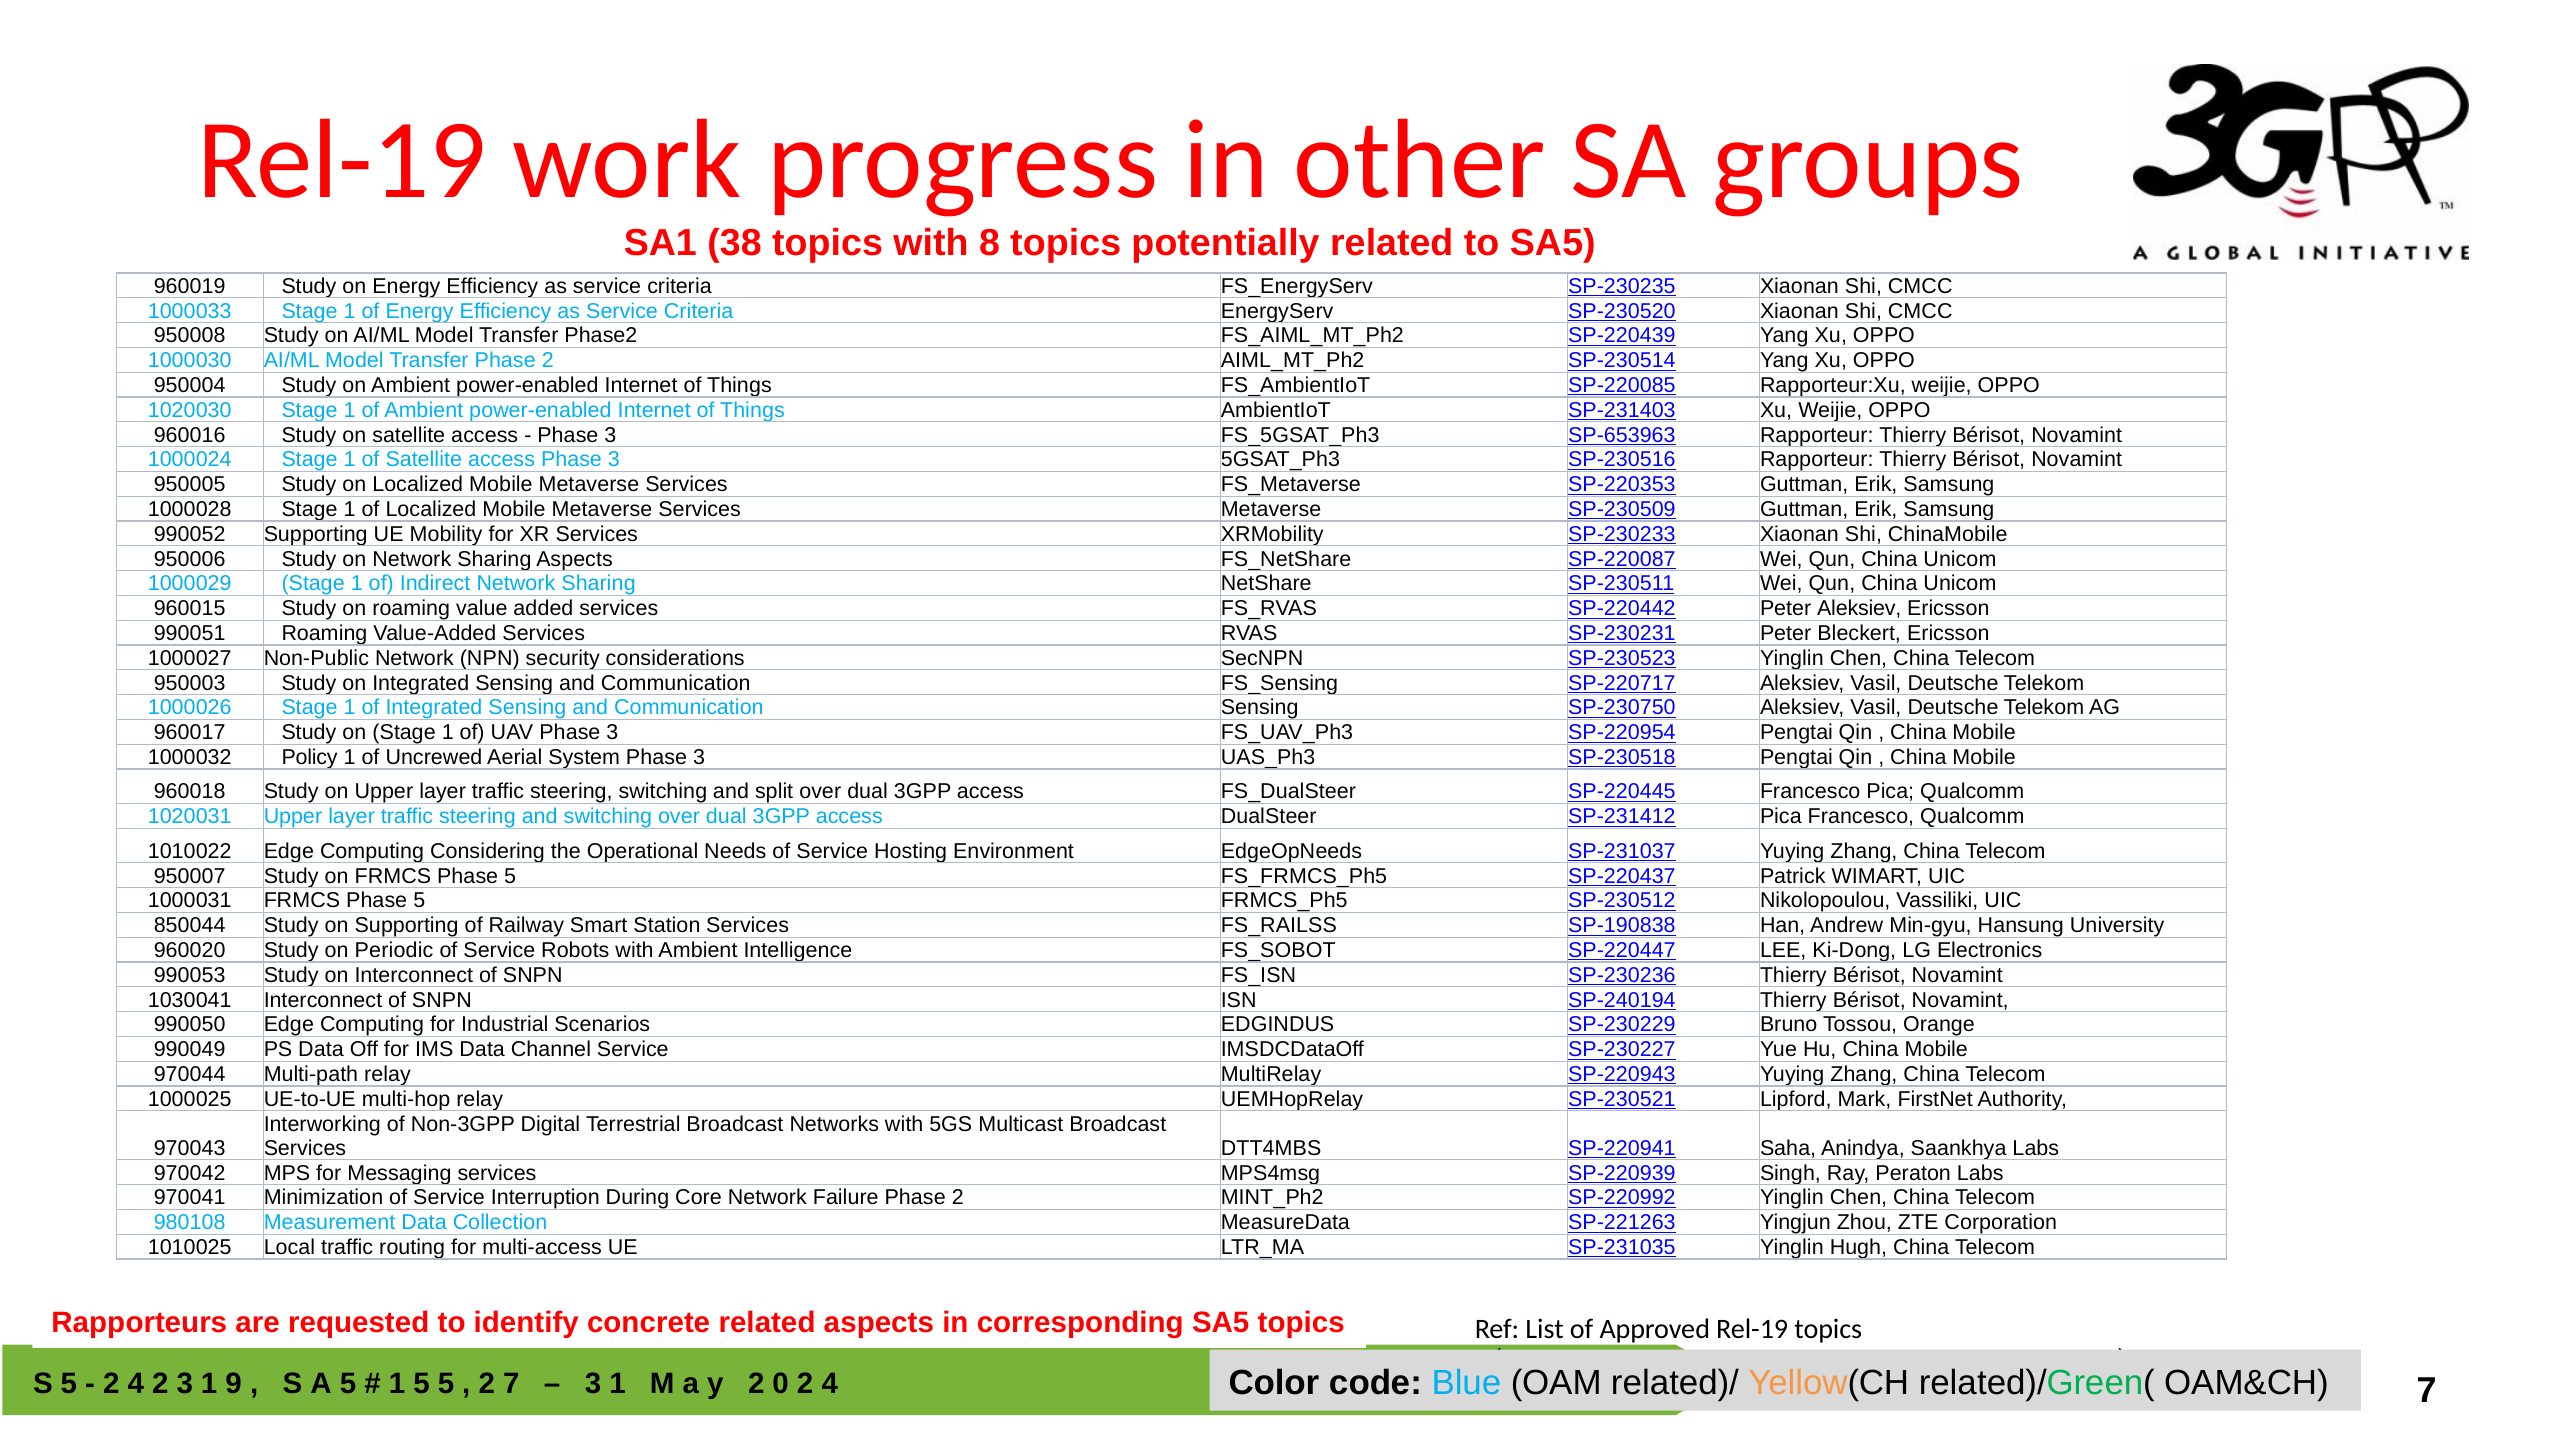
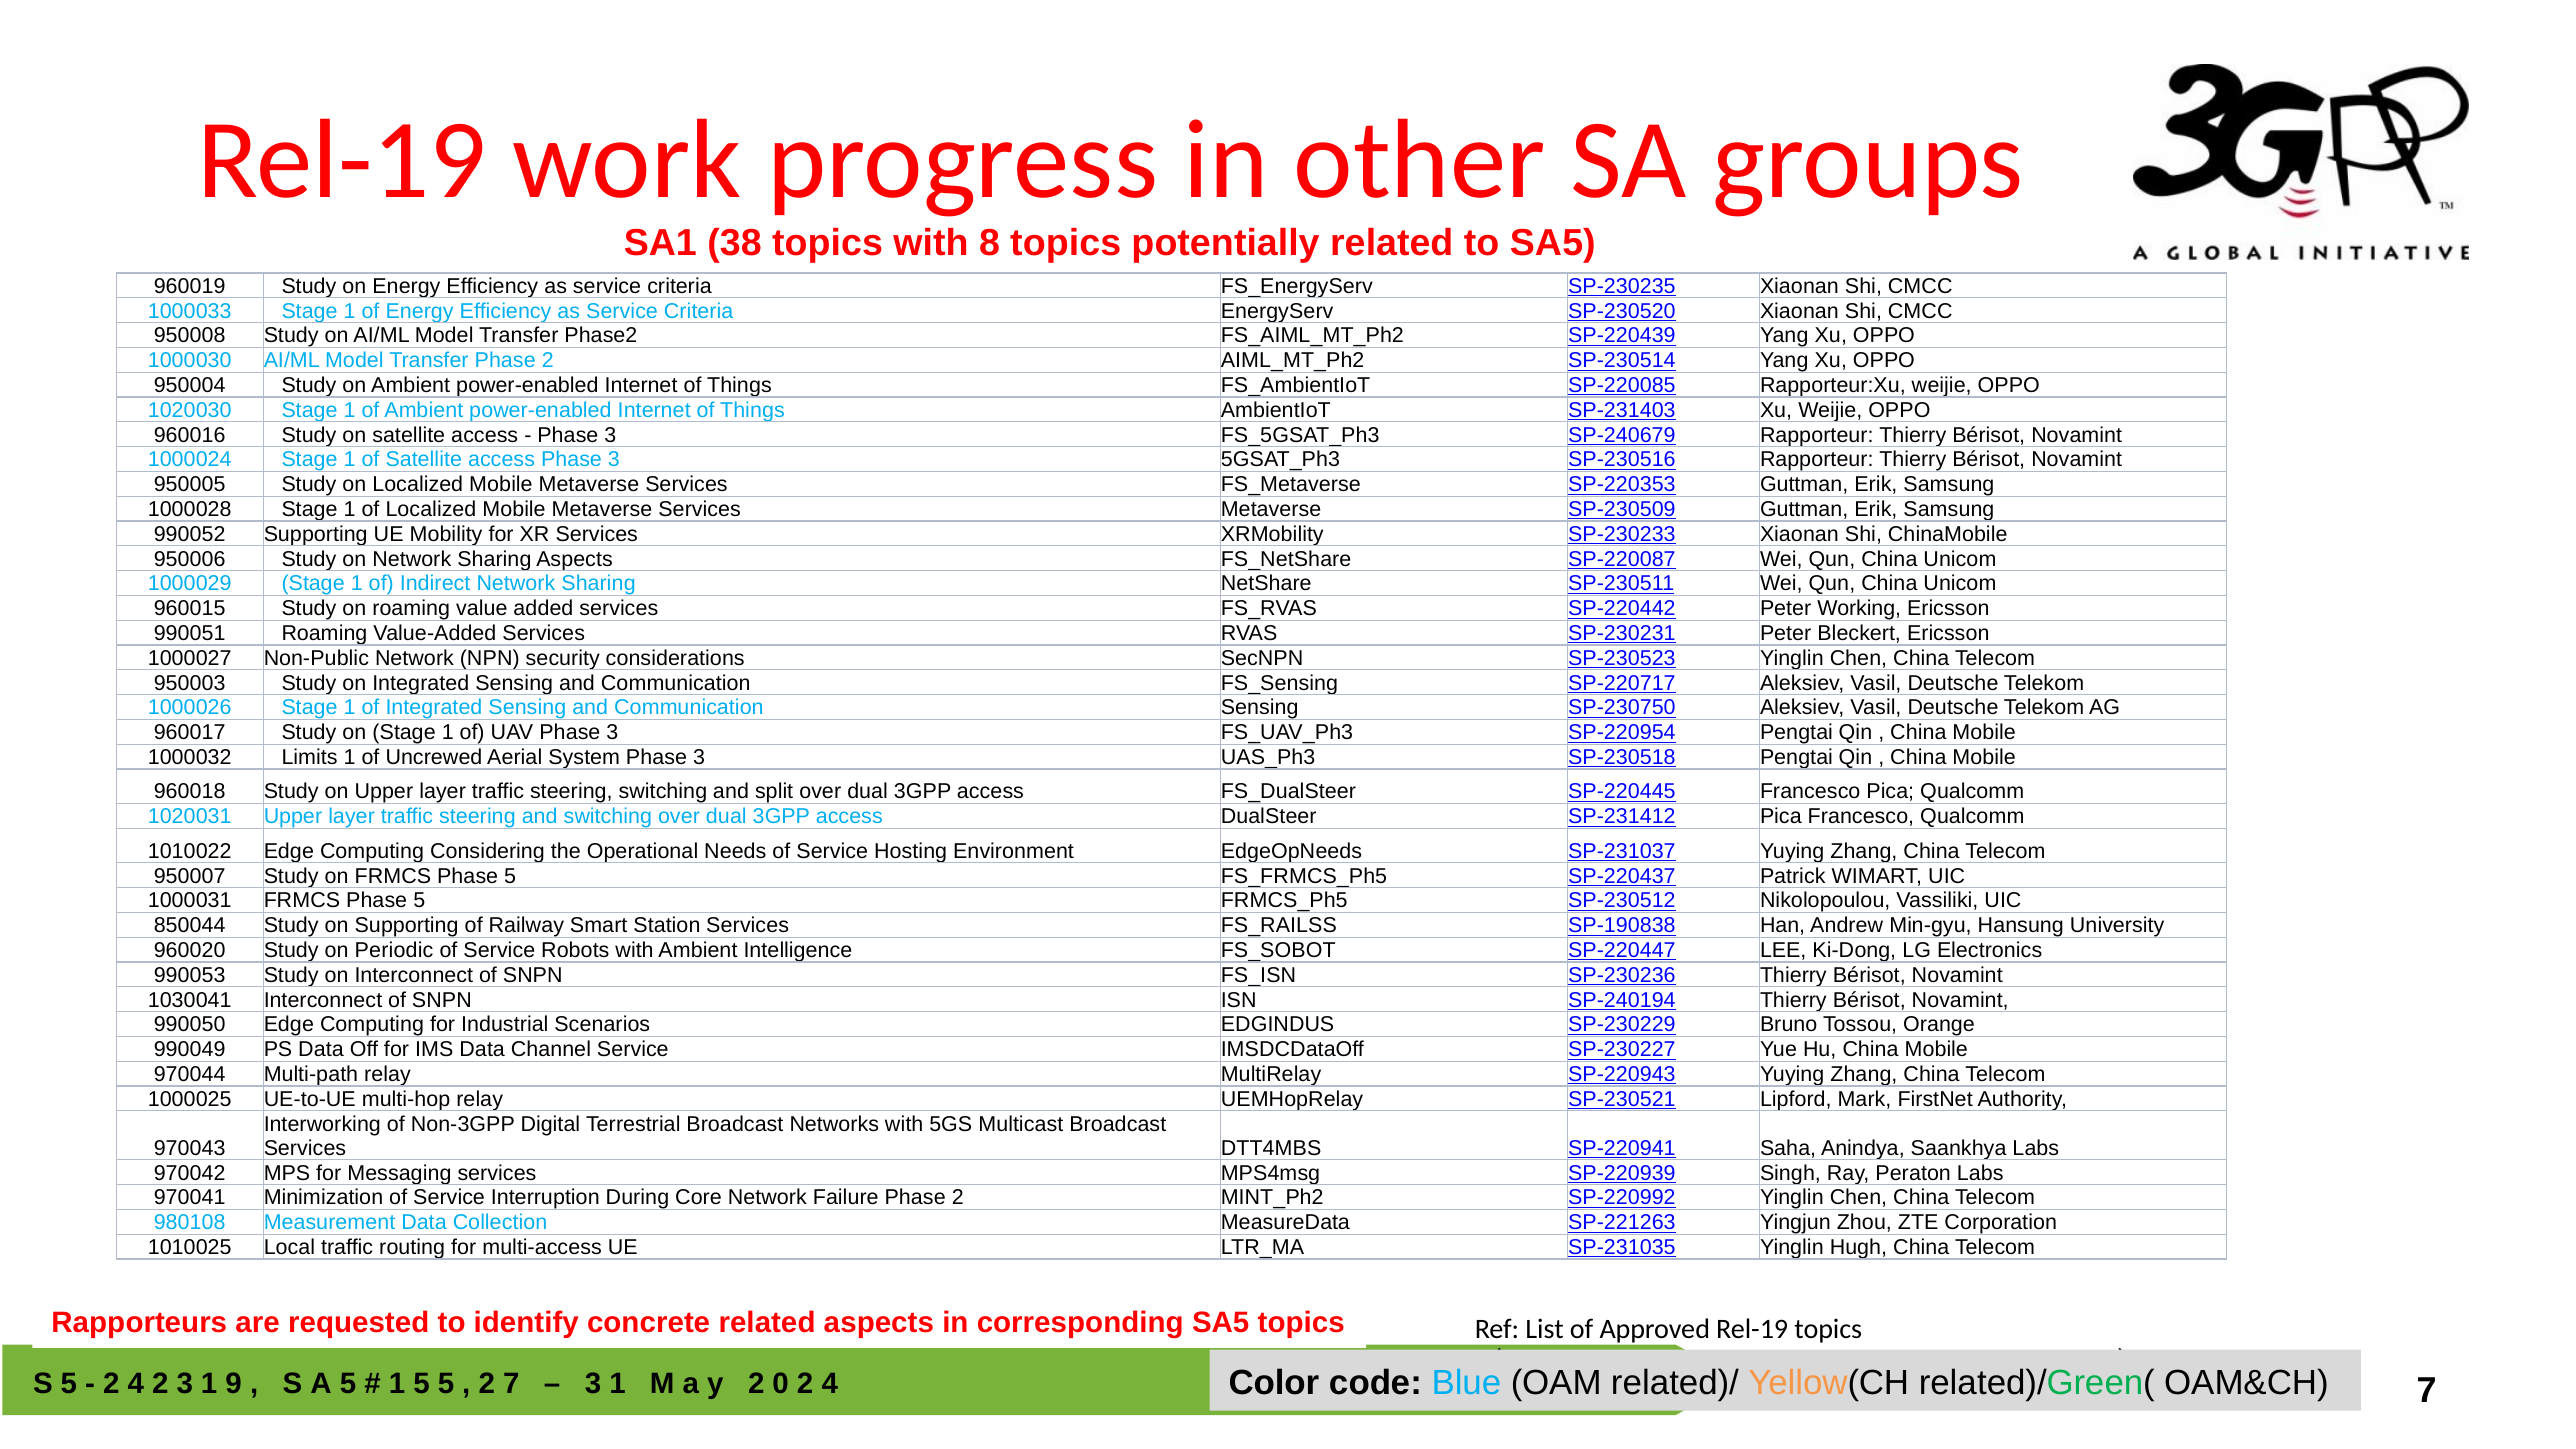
SP-653963: SP-653963 -> SP-240679
Peter Aleksiev: Aleksiev -> Working
Policy: Policy -> Limits
